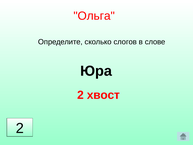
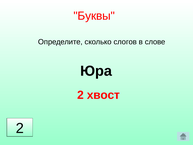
Ольга: Ольга -> Буквы
